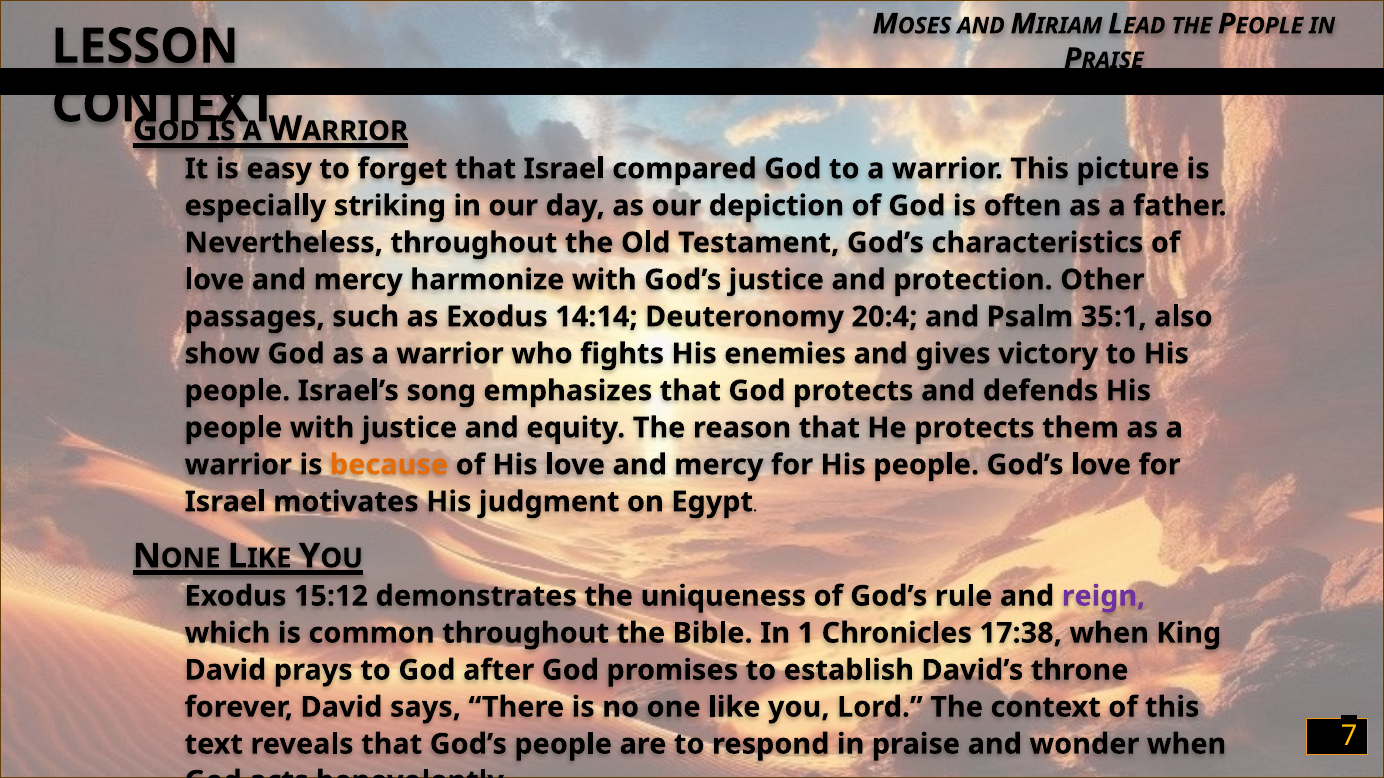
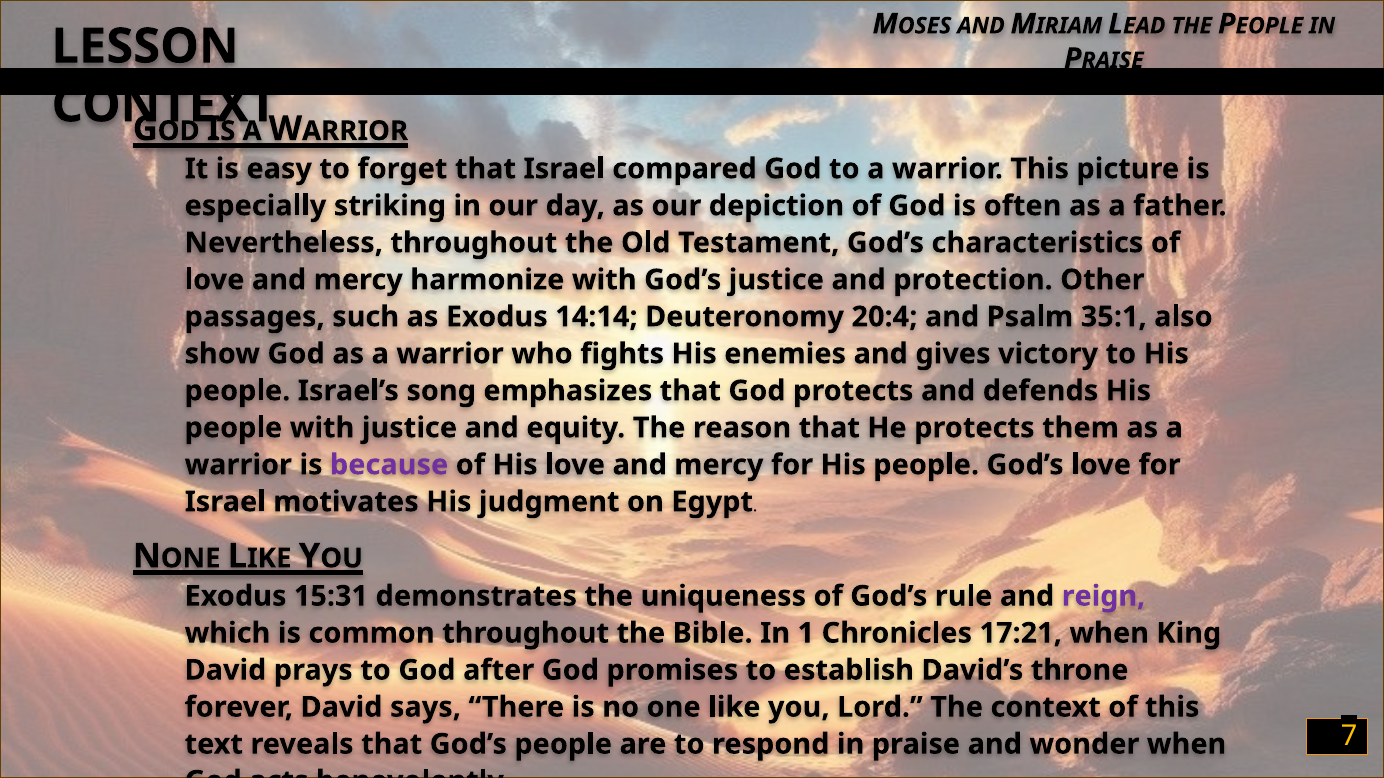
because colour: orange -> purple
15:12: 15:12 -> 15:31
17:38: 17:38 -> 17:21
